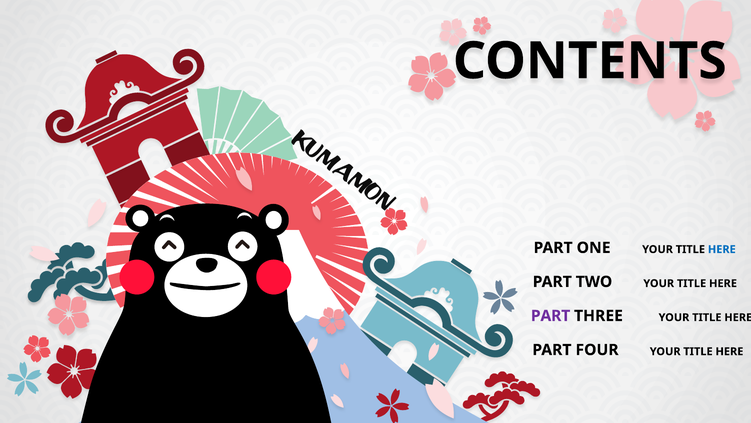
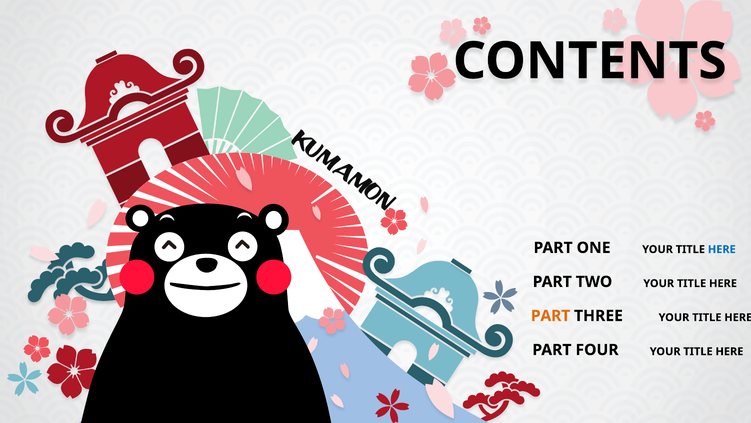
PART at (551, 315) colour: purple -> orange
